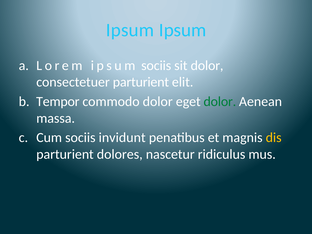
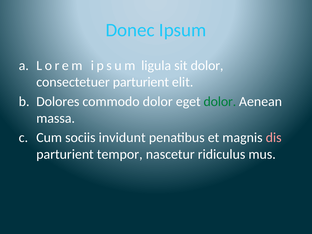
Ipsum at (130, 30): Ipsum -> Donec
ipsum sociis: sociis -> ligula
Tempor: Tempor -> Dolores
dis colour: yellow -> pink
dolores: dolores -> tempor
